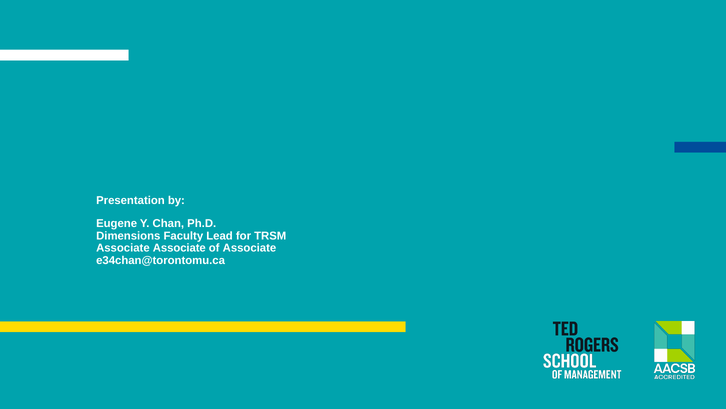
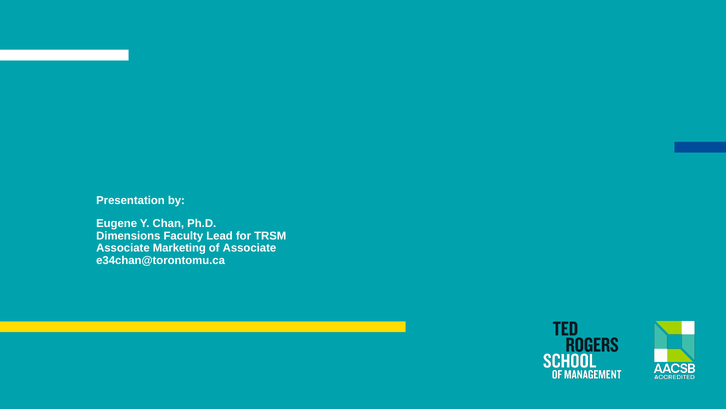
Associate Associate: Associate -> Marketing
